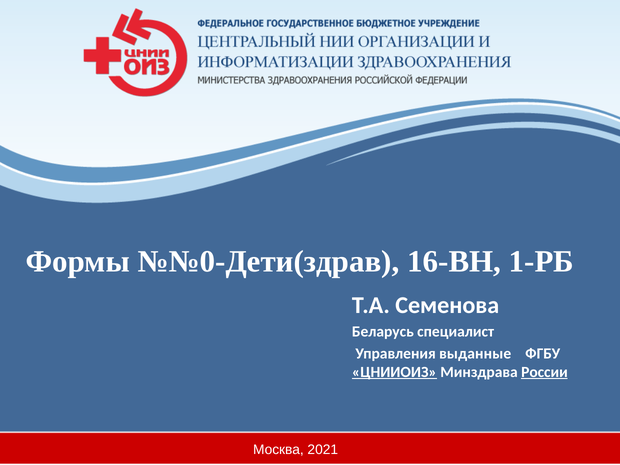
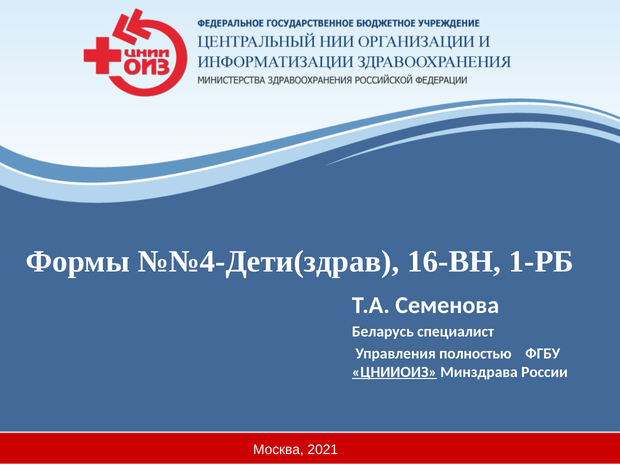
№№0-Дети(здрав: №№0-Дети(здрав -> №№4-Дети(здрав
выданные: выданные -> полностью
России underline: present -> none
